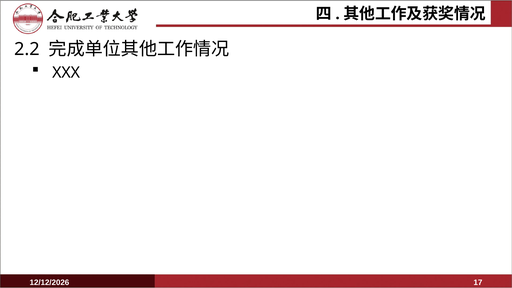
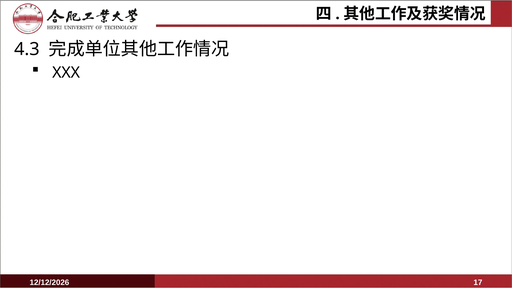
2.2: 2.2 -> 4.3
